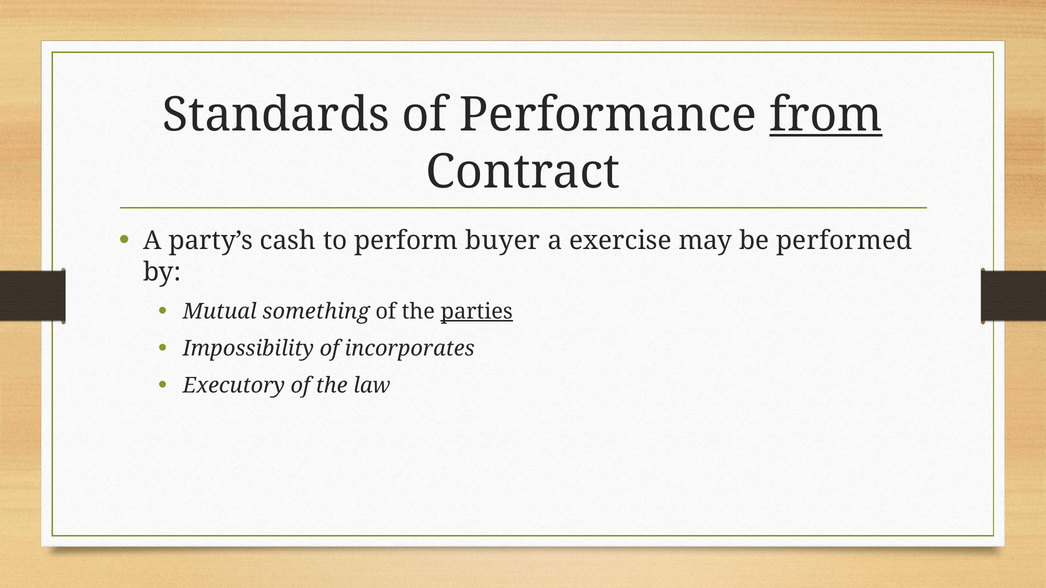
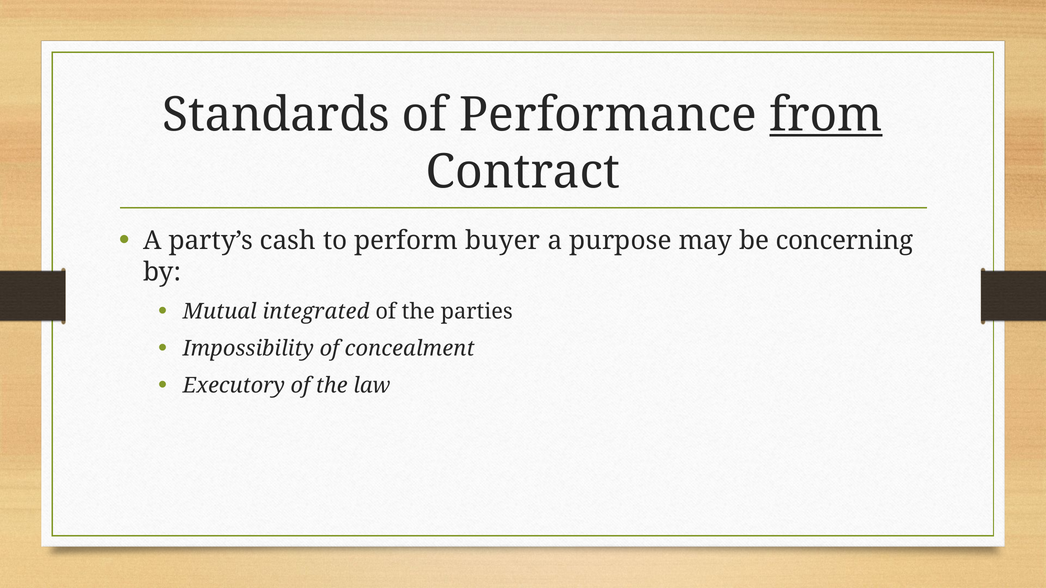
exercise: exercise -> purpose
performed: performed -> concerning
something: something -> integrated
parties underline: present -> none
incorporates: incorporates -> concealment
